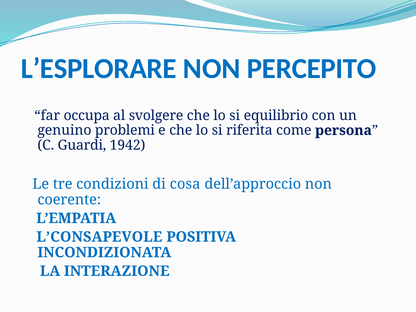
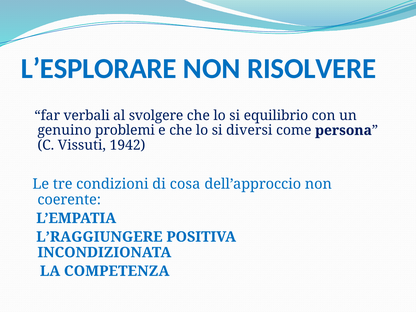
PERCEPITO: PERCEPITO -> RISOLVERE
occupa: occupa -> verbali
riferita: riferita -> diversi
Guardi: Guardi -> Vissuti
L’CONSAPEVOLE: L’CONSAPEVOLE -> L’RAGGIUNGERE
INTERAZIONE: INTERAZIONE -> COMPETENZA
